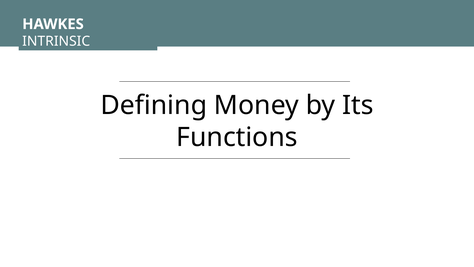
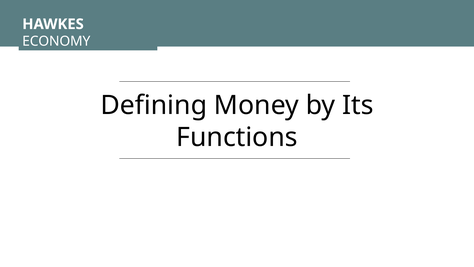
INTRINSIC: INTRINSIC -> ECONOMY
